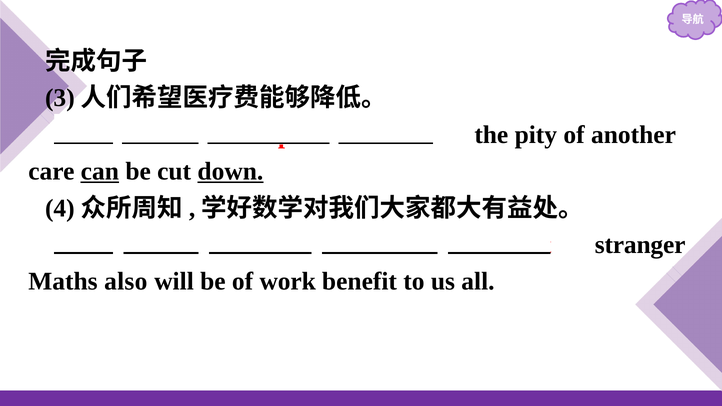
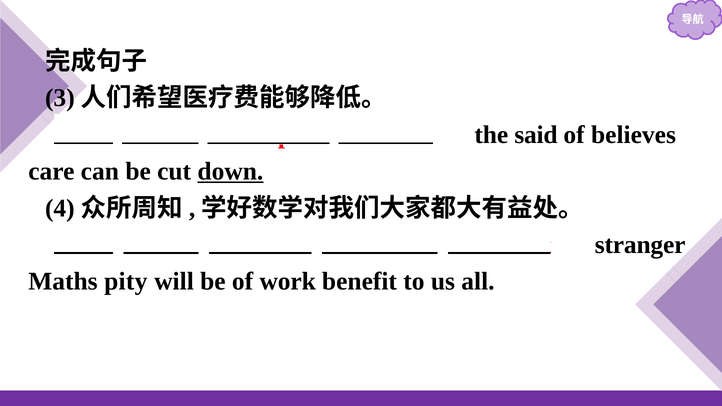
pity: pity -> said
another: another -> believes
can underline: present -> none
also: also -> pity
